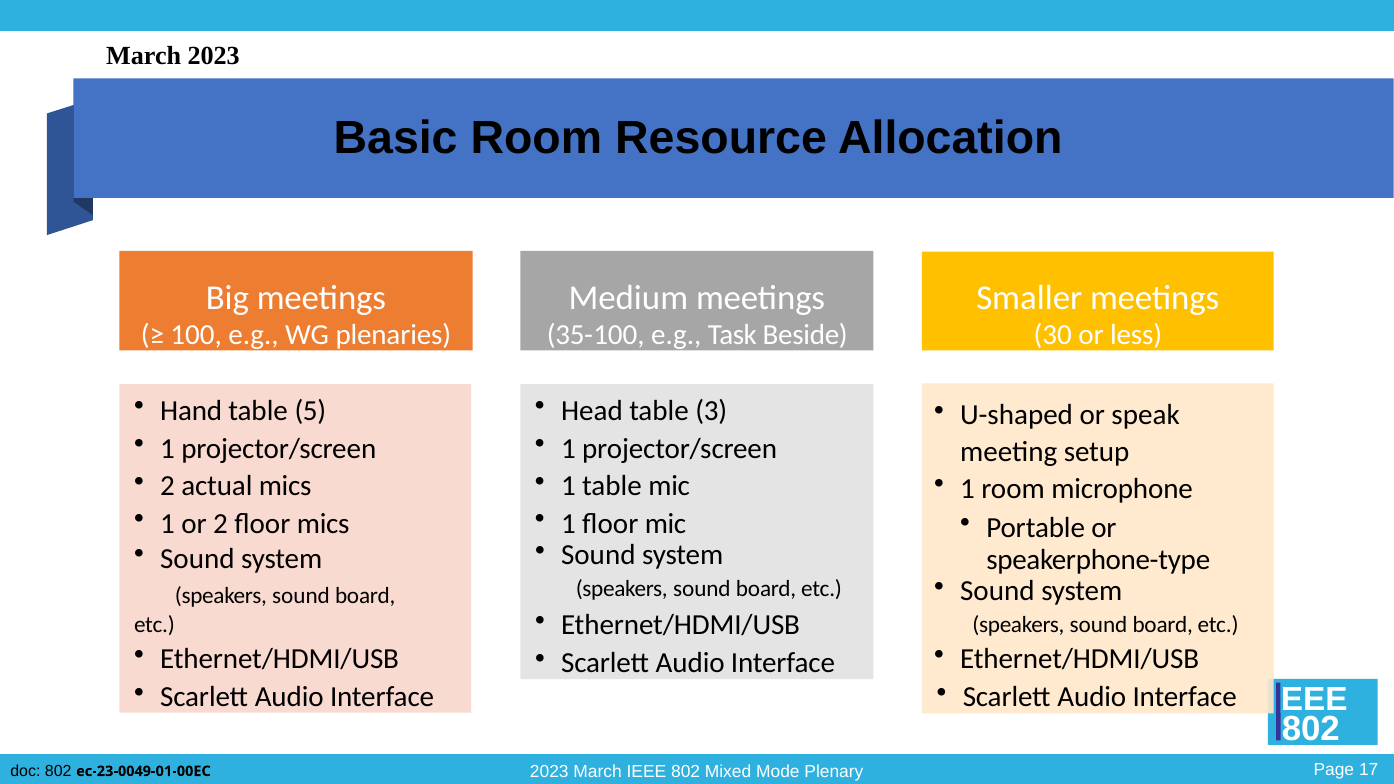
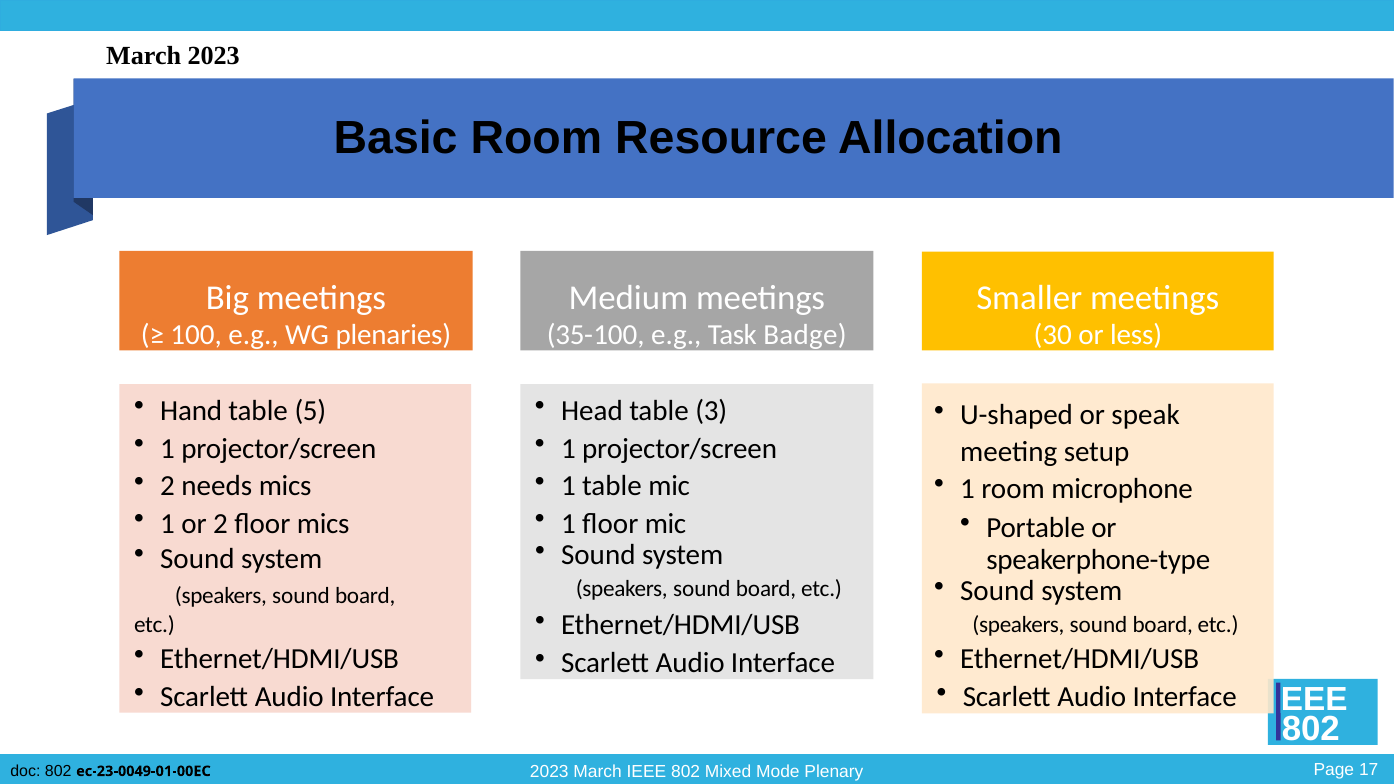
Beside: Beside -> Badge
actual: actual -> needs
